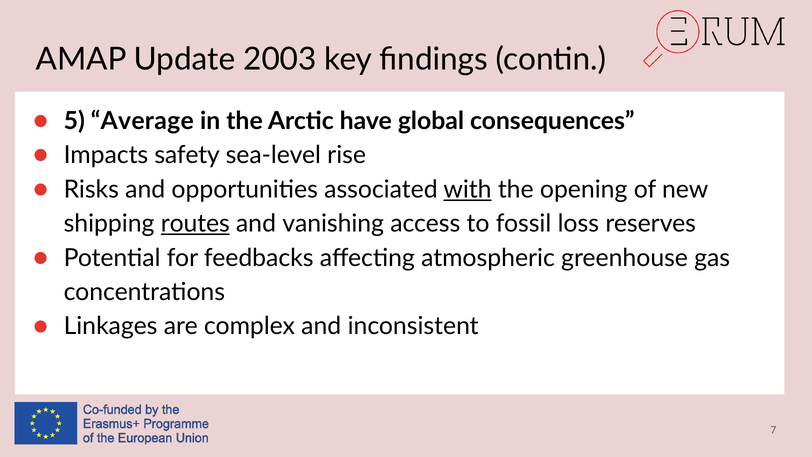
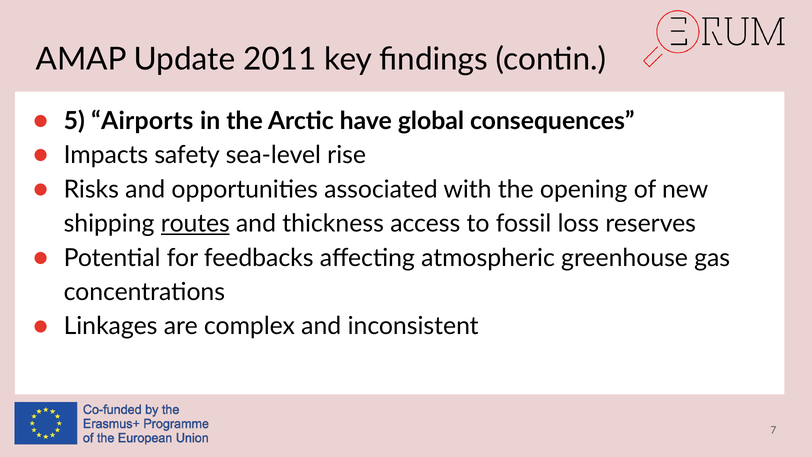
2003: 2003 -> 2011
Average: Average -> Airports
with underline: present -> none
vanishing: vanishing -> thickness
